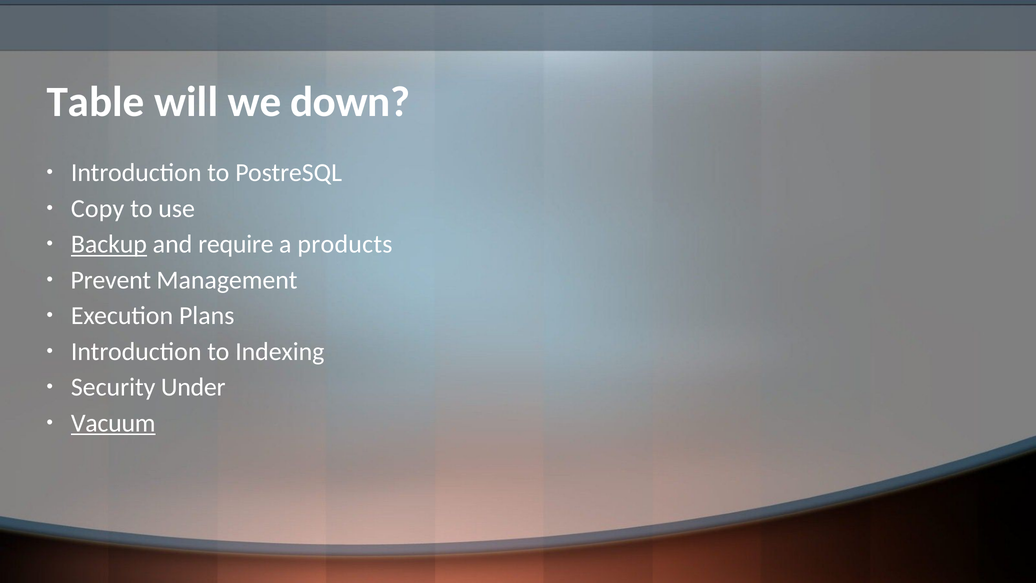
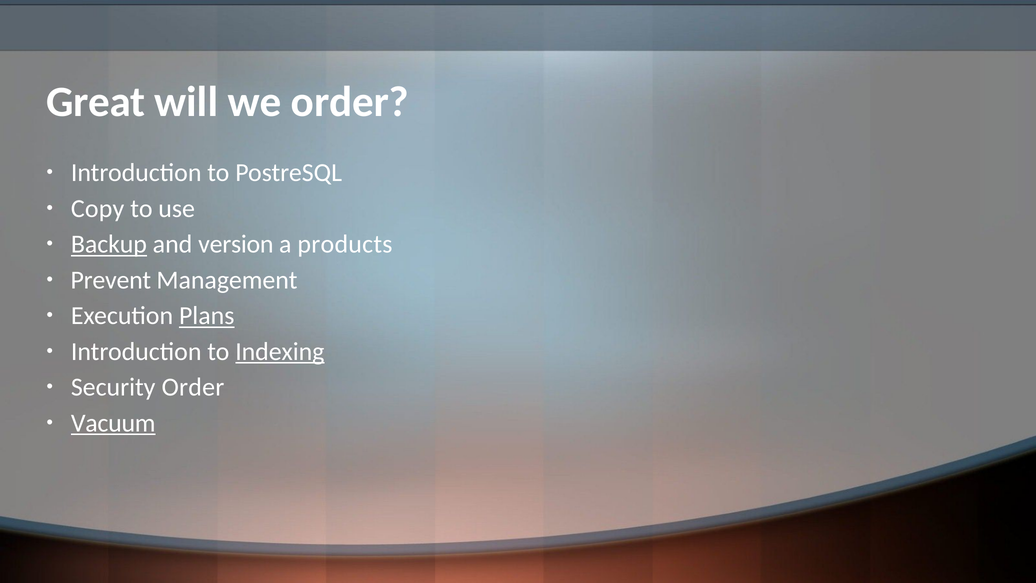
Table: Table -> Great
we down: down -> order
require: require -> version
Plans underline: none -> present
Indexing underline: none -> present
Security Under: Under -> Order
